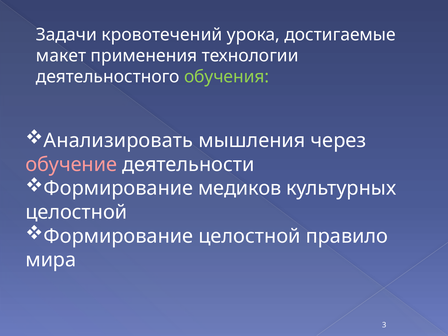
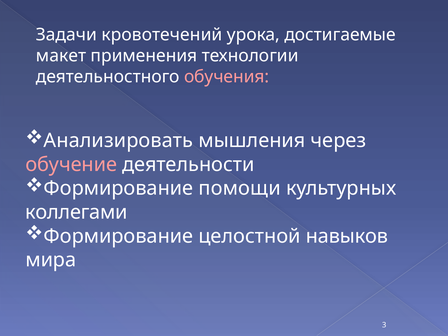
обучения colour: light green -> pink
медиков: медиков -> помощи
целостной at (76, 212): целостной -> коллегами
правило: правило -> навыков
